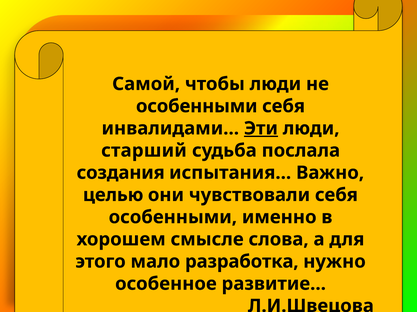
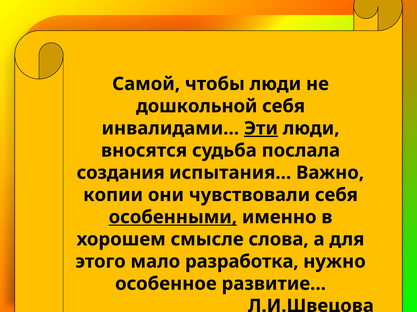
особенными at (197, 106): особенными -> дошкольной
старший: старший -> вносятся
целью: целью -> копии
особенными at (173, 218) underline: none -> present
